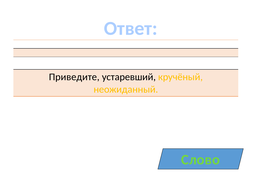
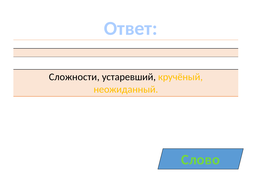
Приведите: Приведите -> Сложности
